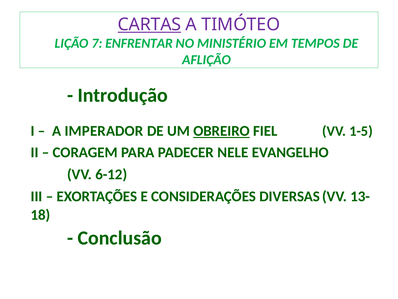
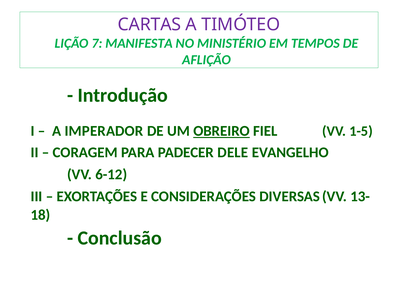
CARTAS underline: present -> none
ENFRENTAR: ENFRENTAR -> MANIFESTA
NELE: NELE -> DELE
